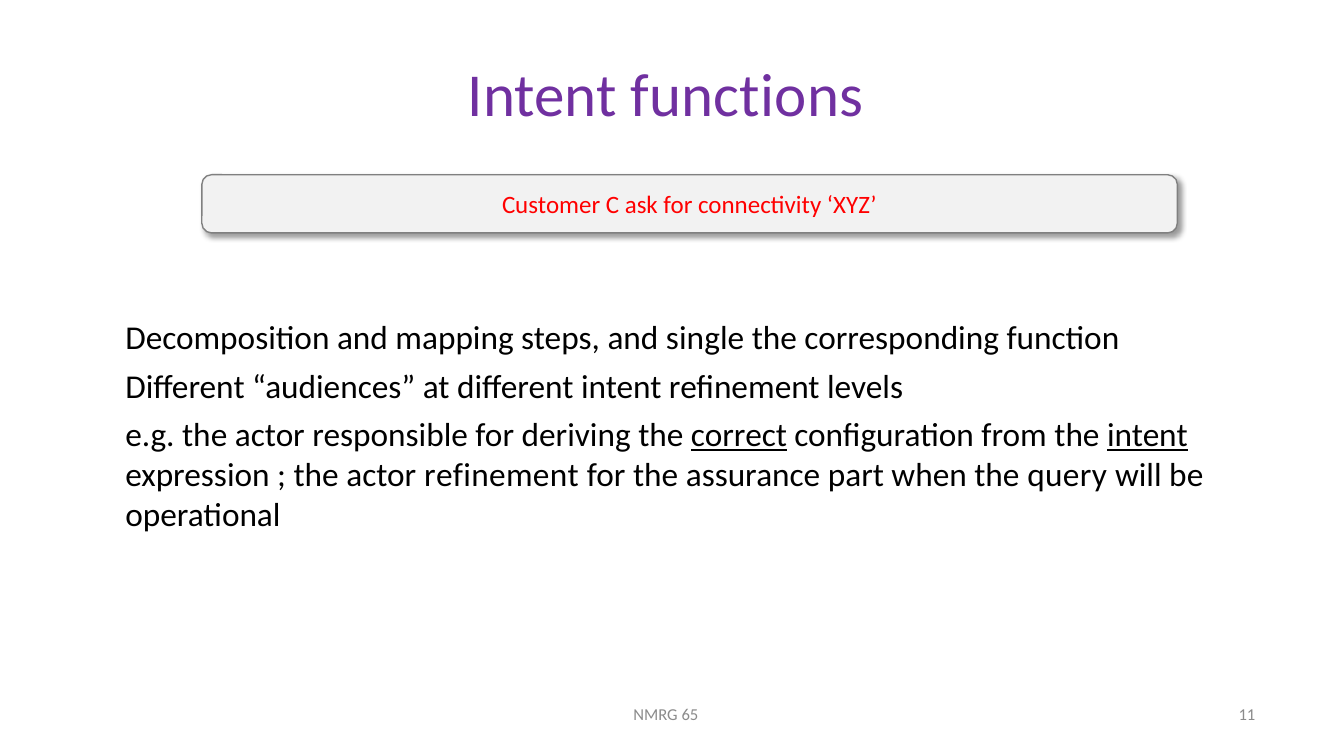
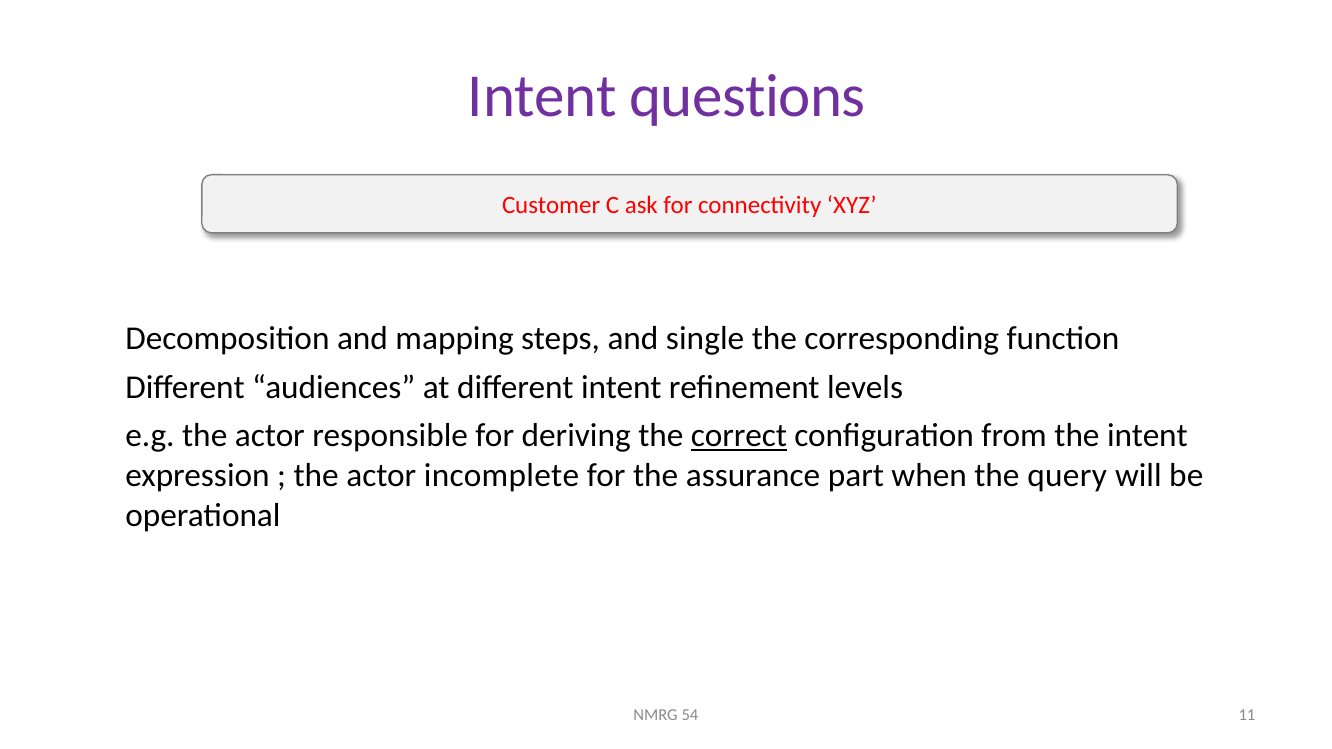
functions: functions -> questions
intent at (1147, 436) underline: present -> none
actor refinement: refinement -> incomplete
65: 65 -> 54
